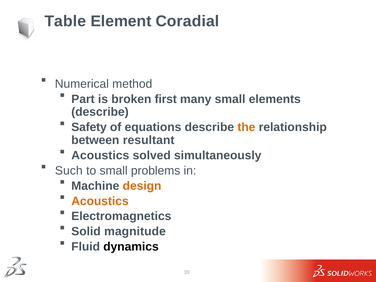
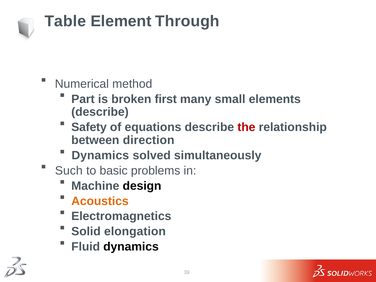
Coradial: Coradial -> Through
the colour: orange -> red
resultant: resultant -> direction
Acoustics at (100, 155): Acoustics -> Dynamics
to small: small -> basic
design colour: orange -> black
magnitude: magnitude -> elongation
